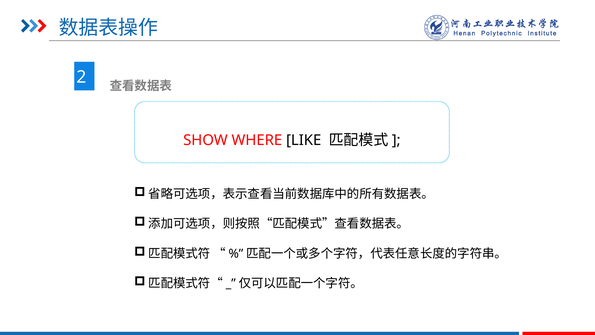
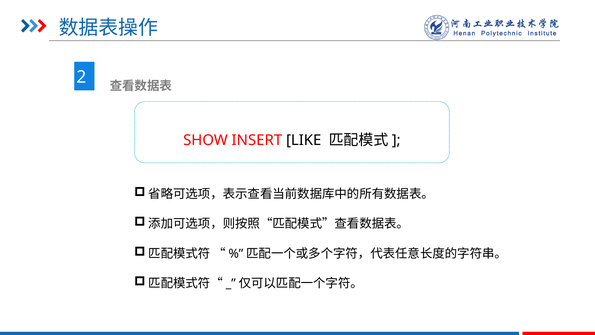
WHERE: WHERE -> INSERT
